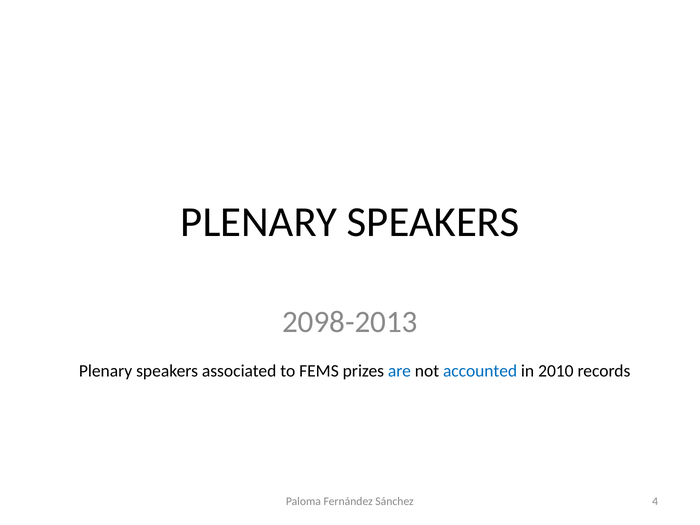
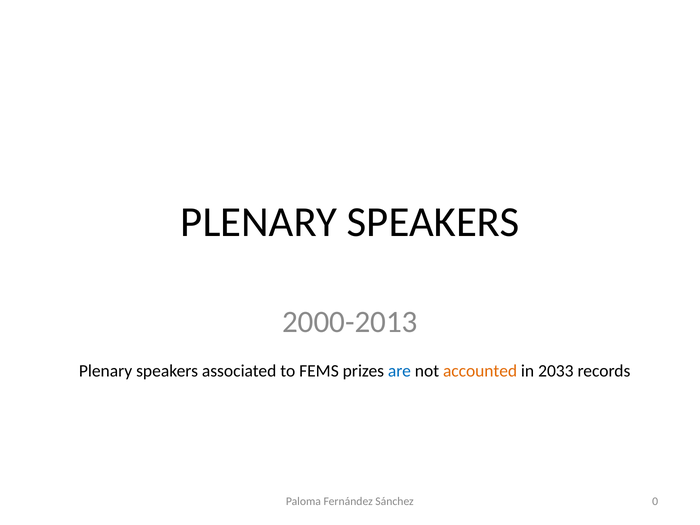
2098-2013: 2098-2013 -> 2000-2013
accounted colour: blue -> orange
2010: 2010 -> 2033
4: 4 -> 0
